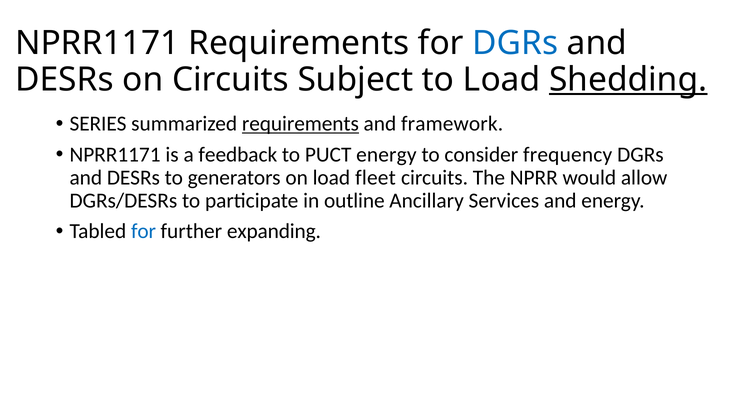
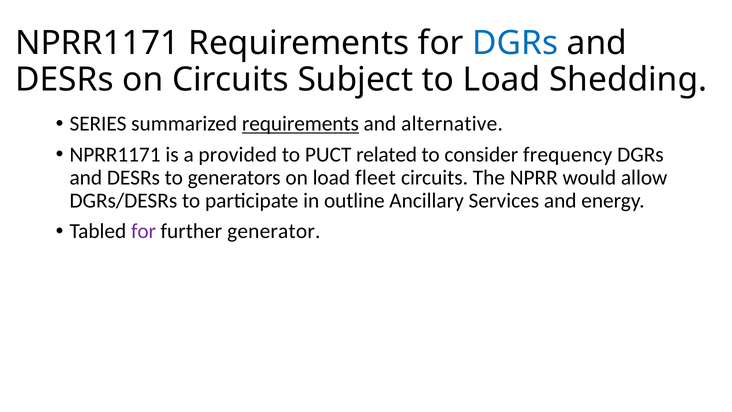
Shedding underline: present -> none
framework: framework -> alternative
feedback: feedback -> provided
PUCT energy: energy -> related
for at (144, 231) colour: blue -> purple
expanding: expanding -> generator
